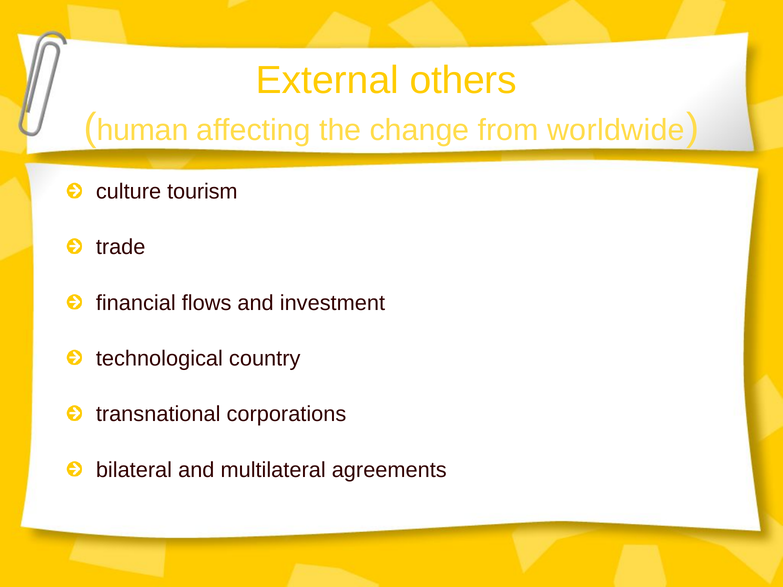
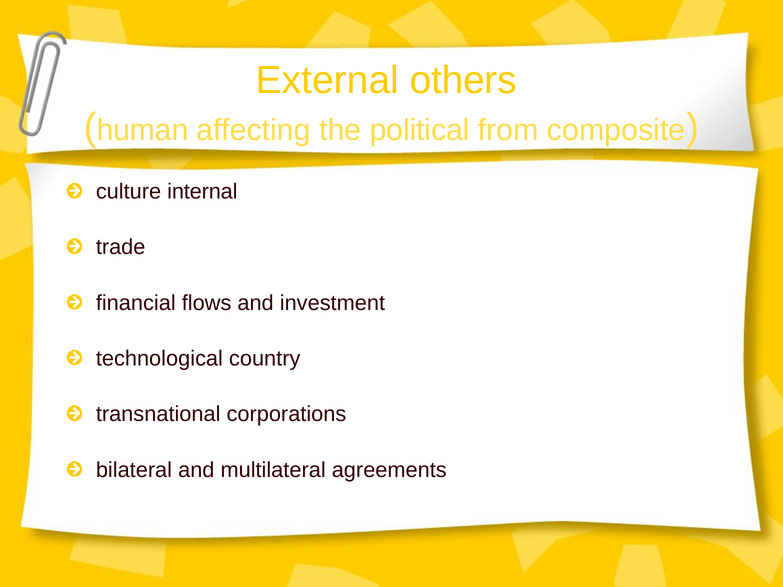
change: change -> political
worldwide: worldwide -> composite
tourism: tourism -> internal
